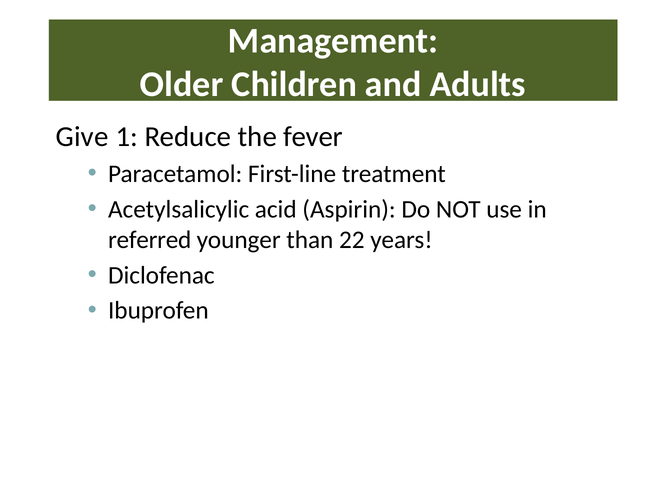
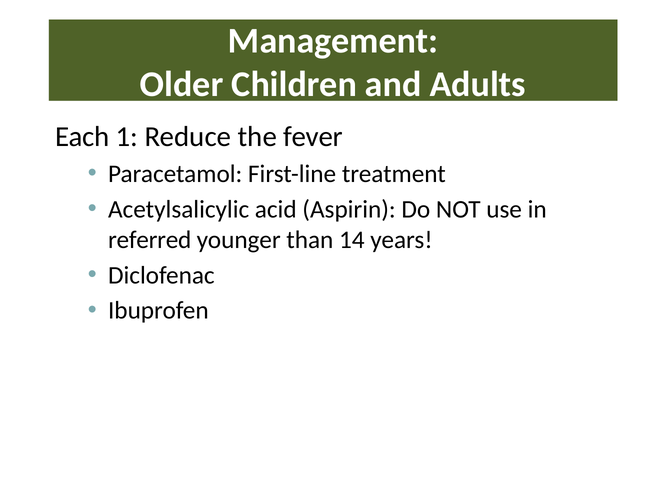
Give: Give -> Each
22: 22 -> 14
